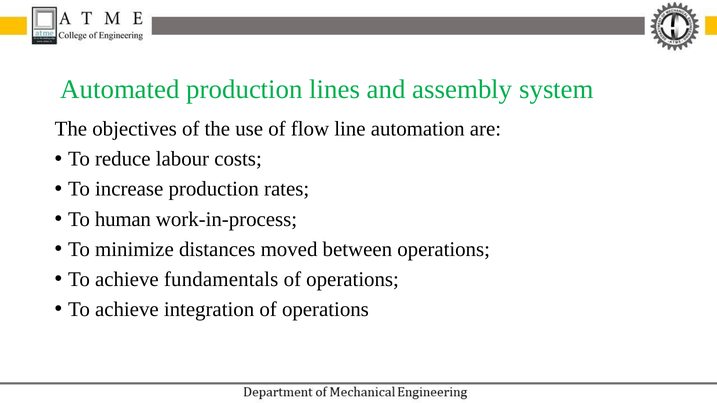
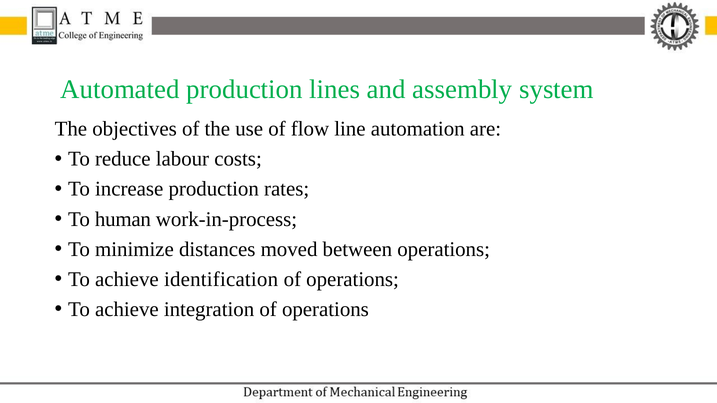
fundamentals: fundamentals -> identification
